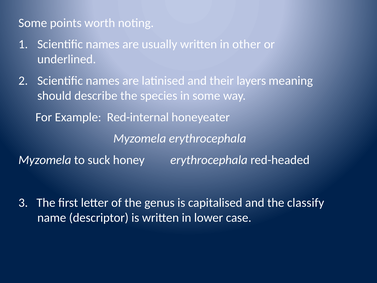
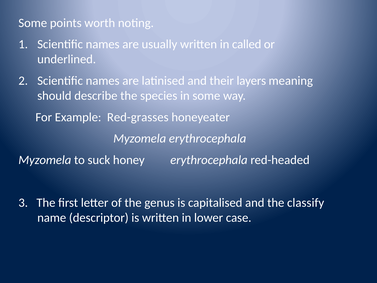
other: other -> called
Red-internal: Red-internal -> Red-grasses
